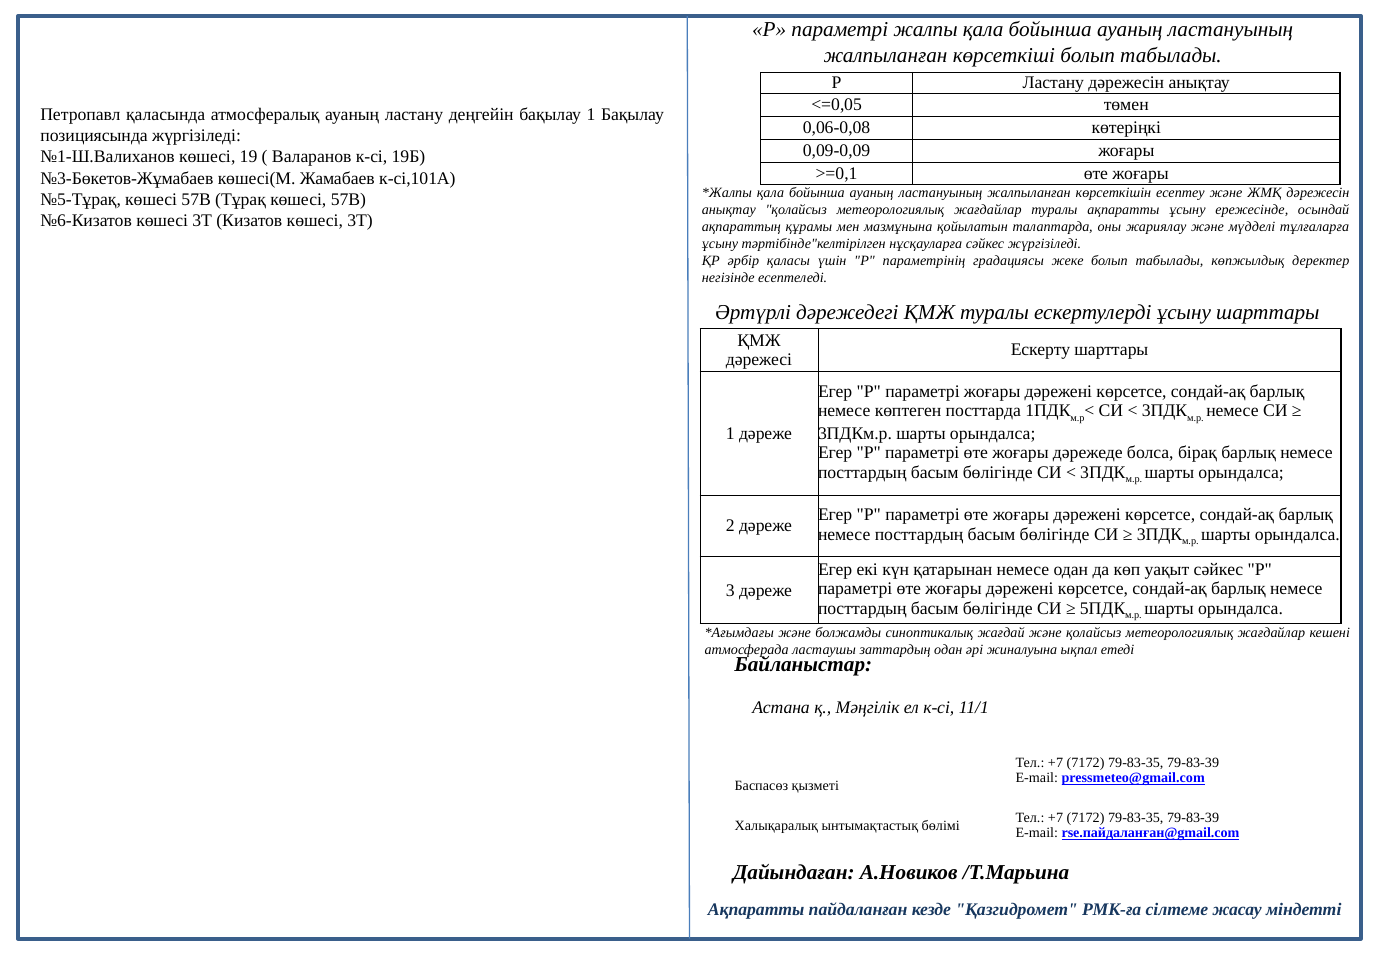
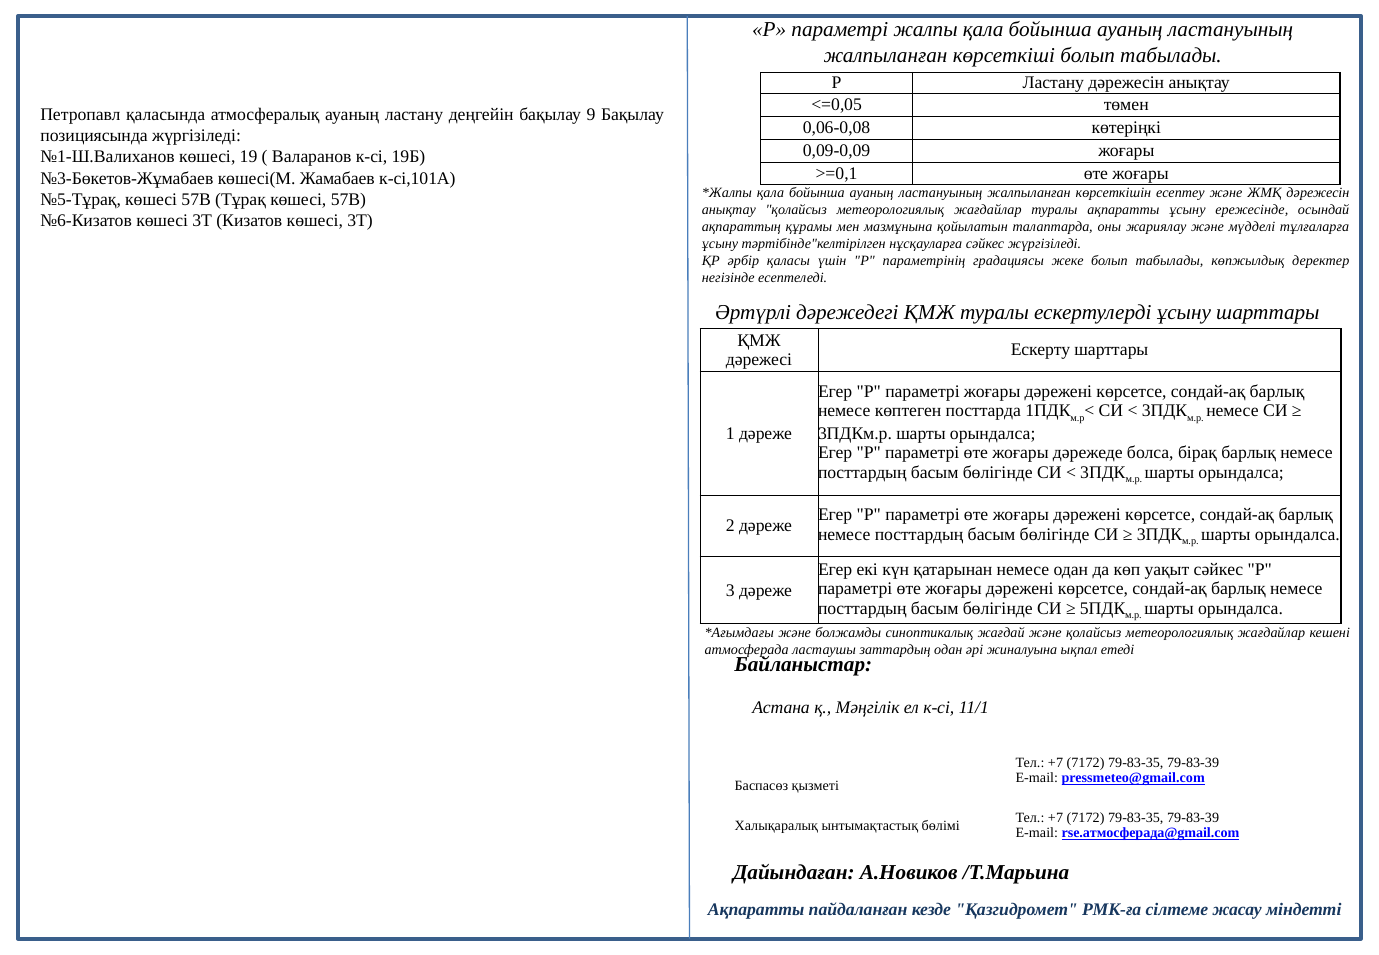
бақылау 1: 1 -> 9
rse.пайдаланған@gmail.com: rse.пайдаланған@gmail.com -> rse.атмосферада@gmail.com
